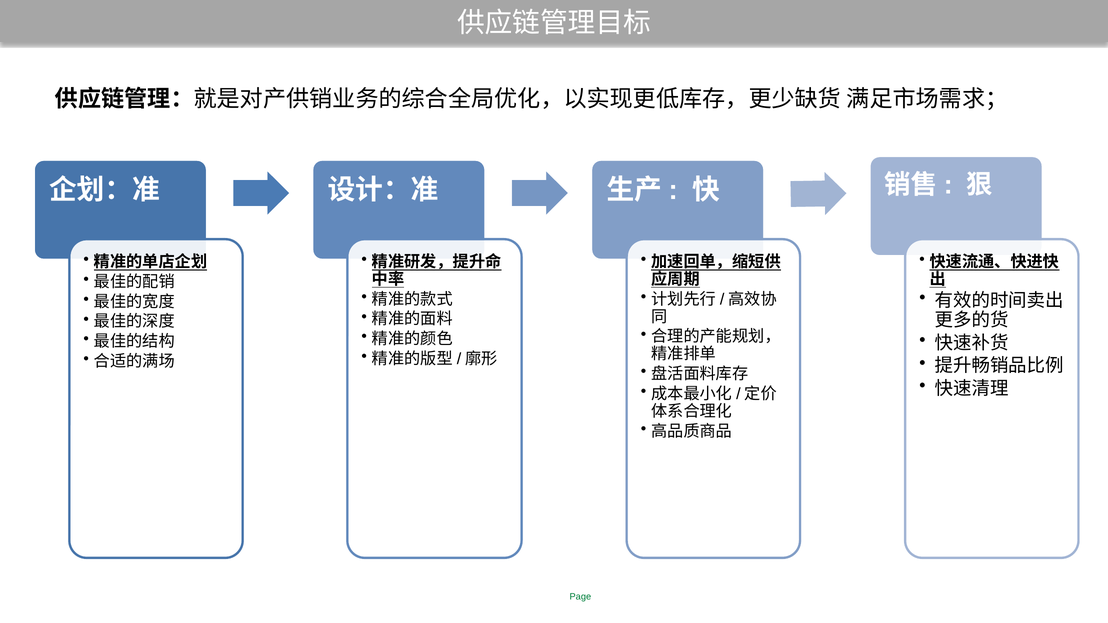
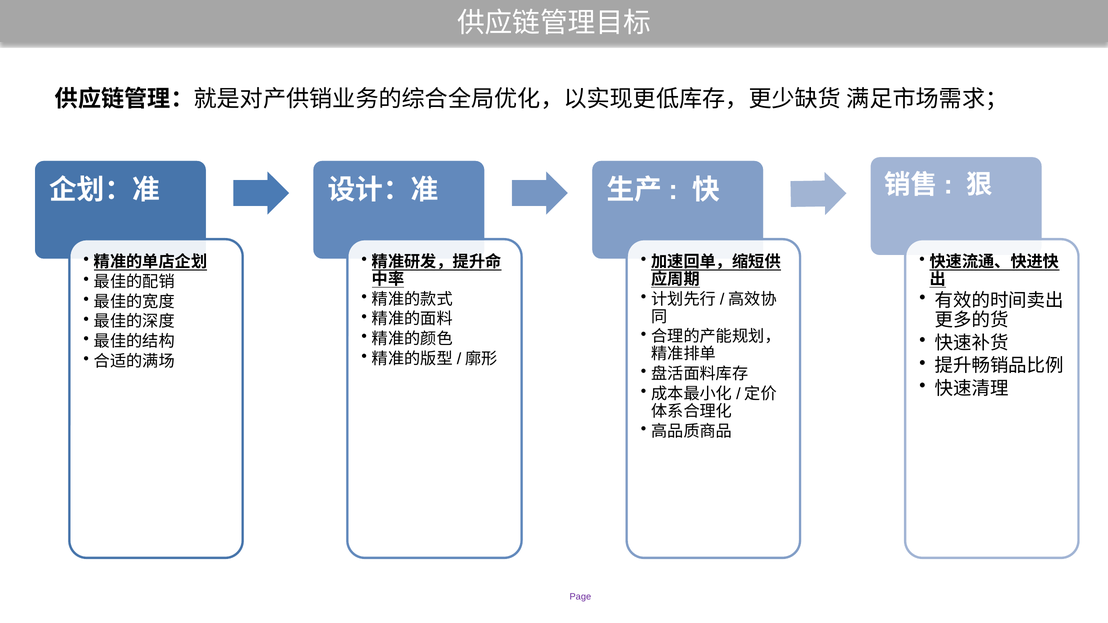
Page colour: green -> purple
